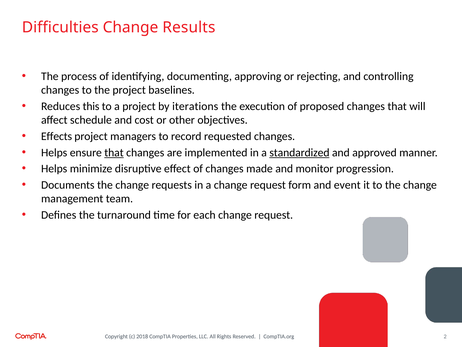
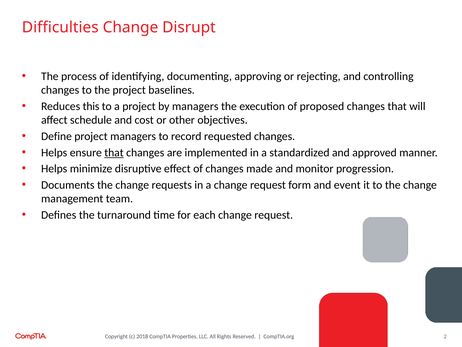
Results: Results -> Disrupt
by iterations: iterations -> managers
Effects: Effects -> Define
standardized underline: present -> none
